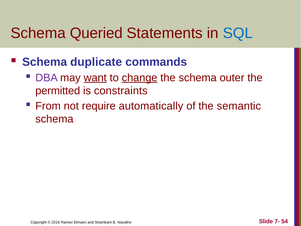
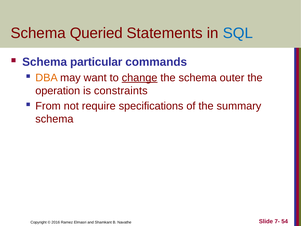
duplicate: duplicate -> particular
DBA colour: purple -> orange
want underline: present -> none
permitted: permitted -> operation
automatically: automatically -> specifications
semantic: semantic -> summary
